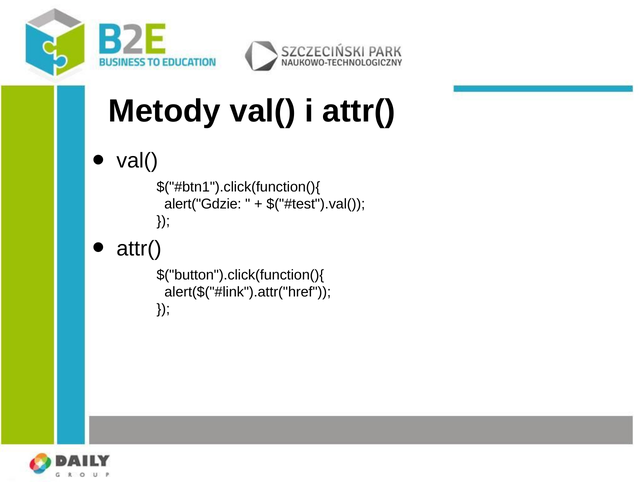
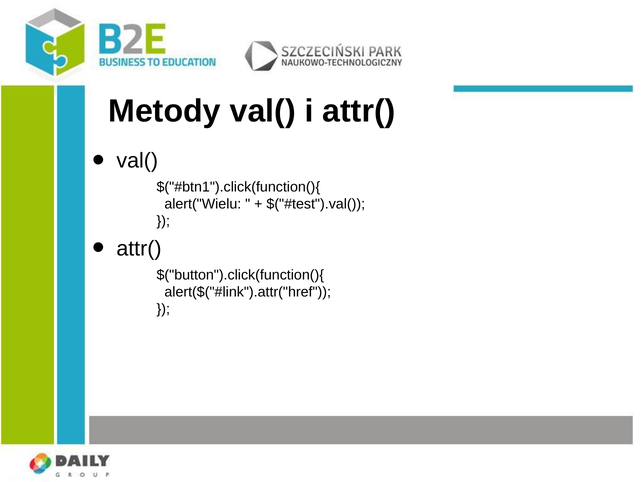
alert("Gdzie: alert("Gdzie -> alert("Wielu
